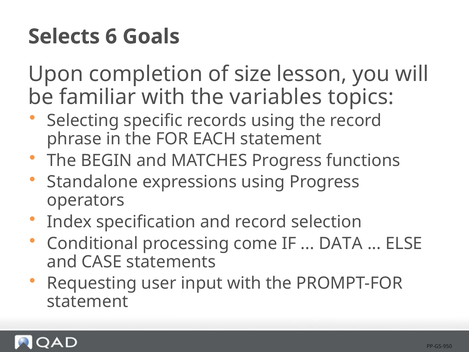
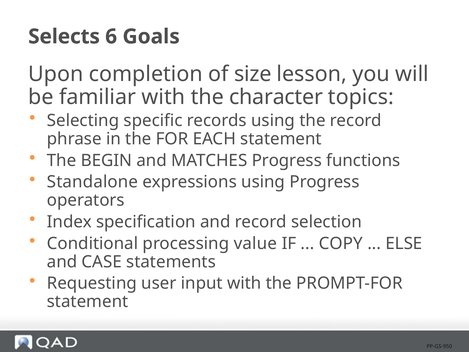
variables: variables -> character
come: come -> value
DATA: DATA -> COPY
